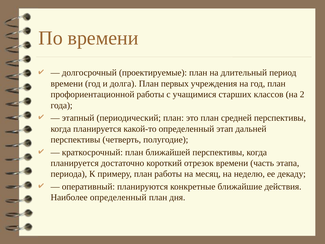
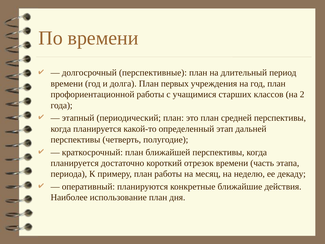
проектируемые: проектируемые -> перспективные
Наиболее определенный: определенный -> использование
